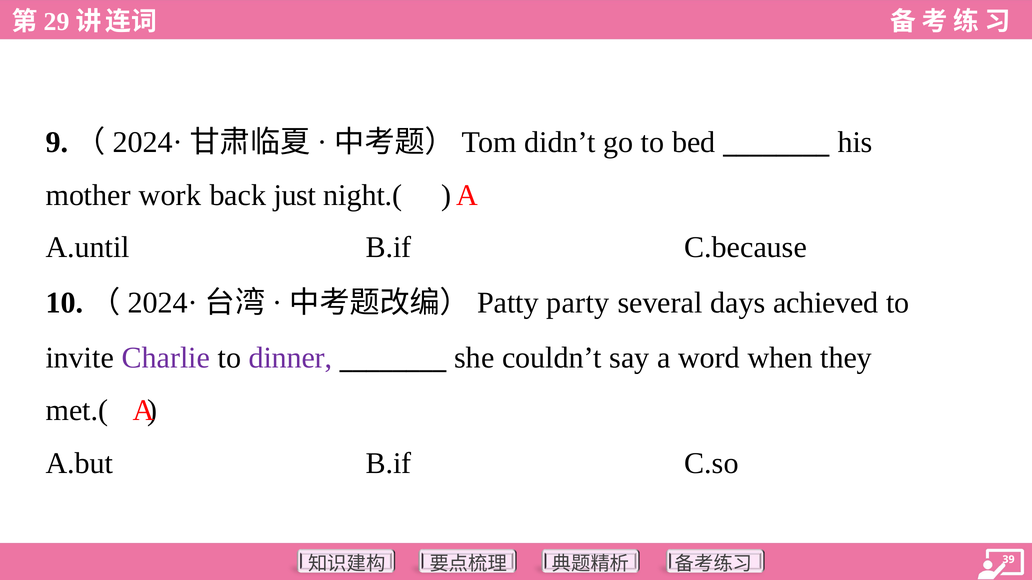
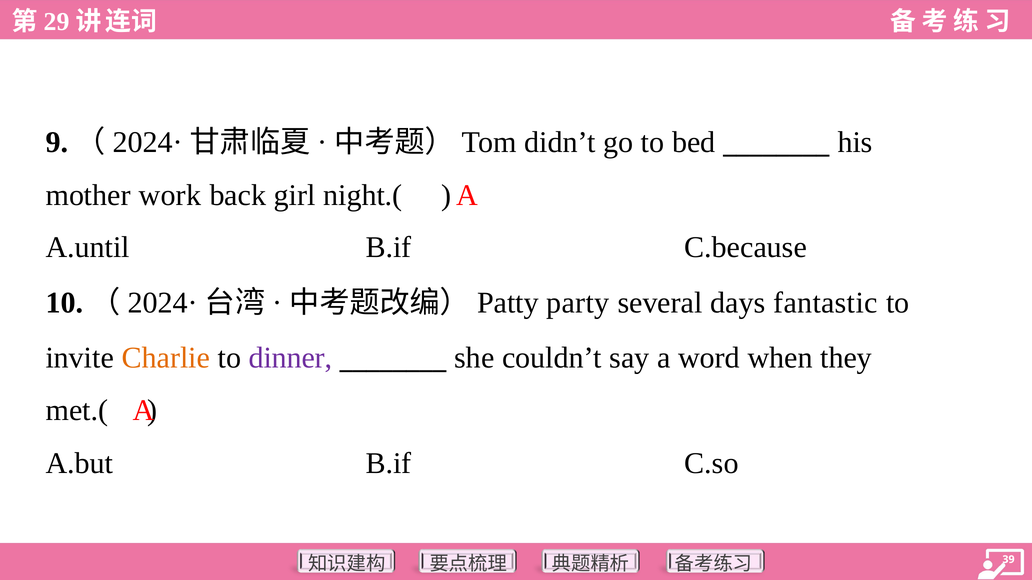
just: just -> girl
achieved: achieved -> fantastic
Charlie colour: purple -> orange
